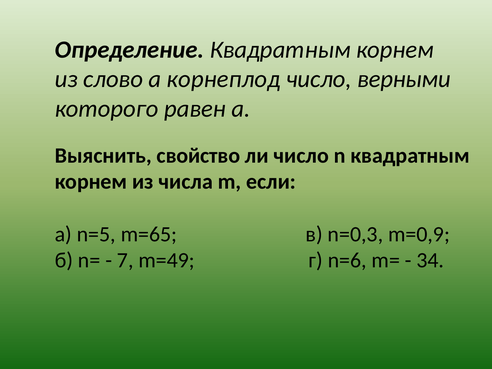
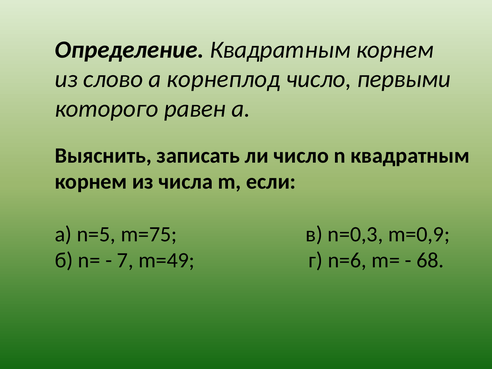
верными: верными -> первыми
свойство: свойство -> записать
m=65: m=65 -> m=75
34: 34 -> 68
